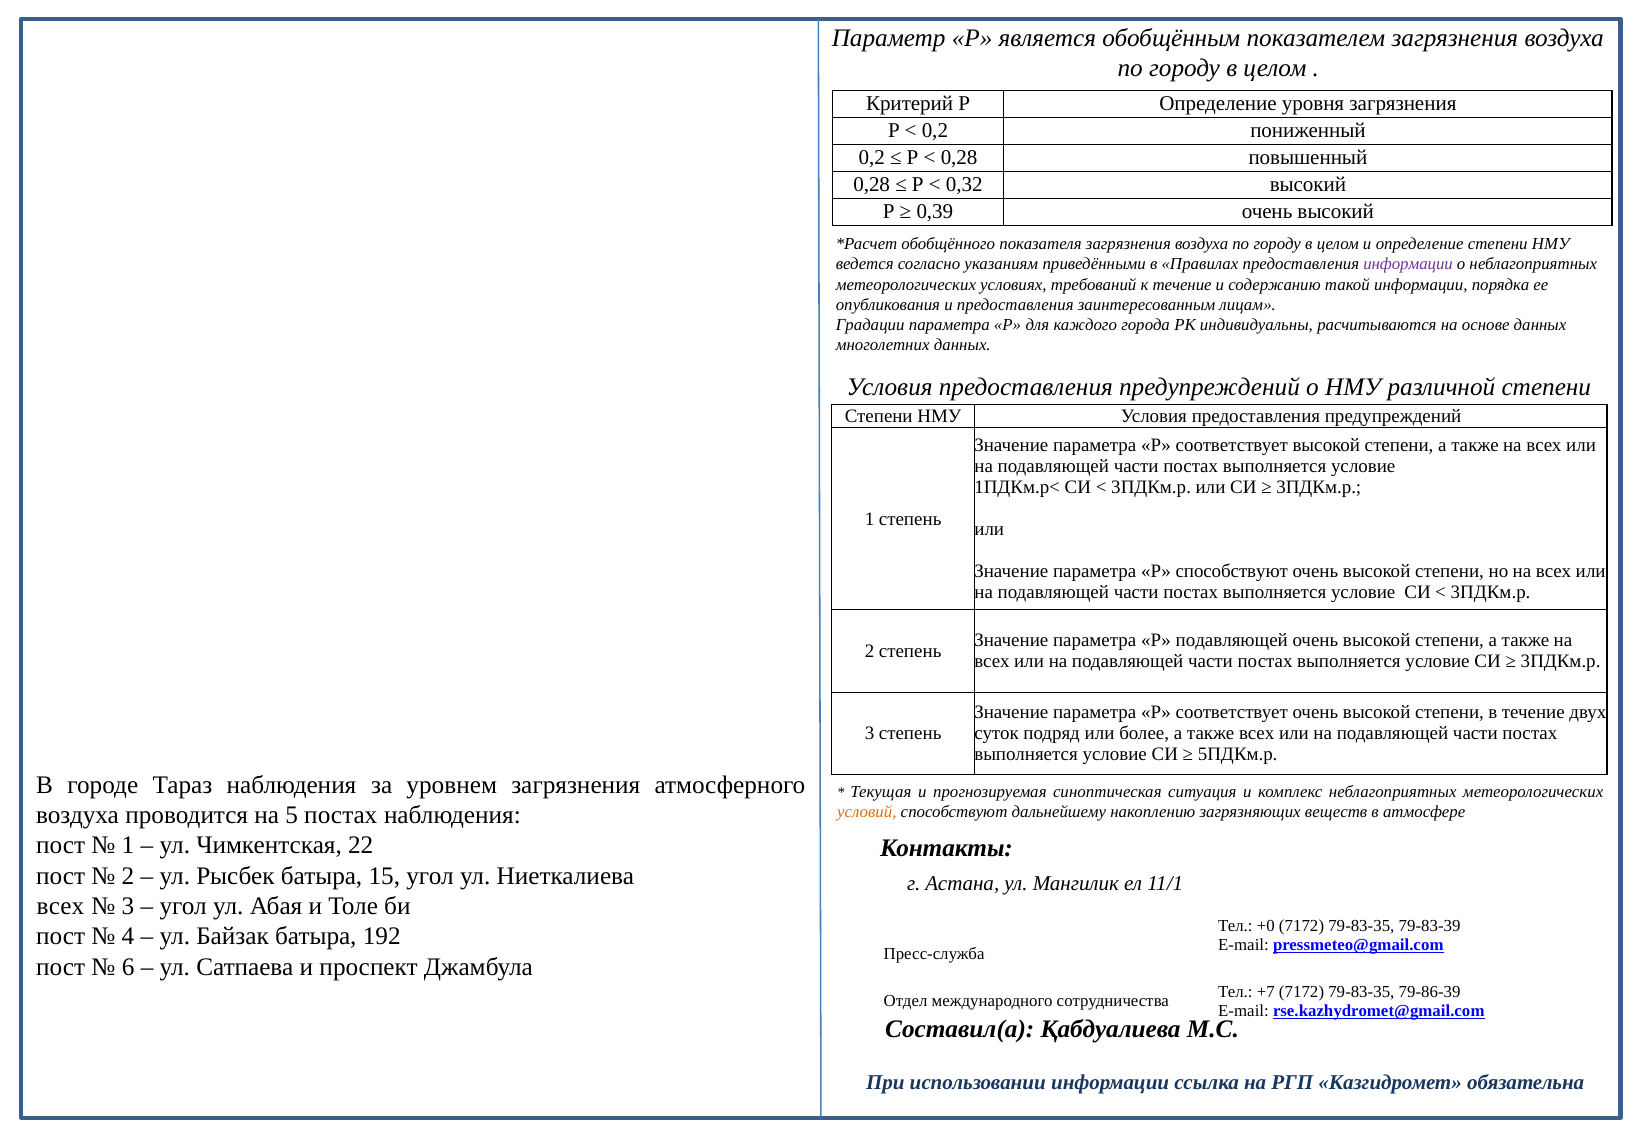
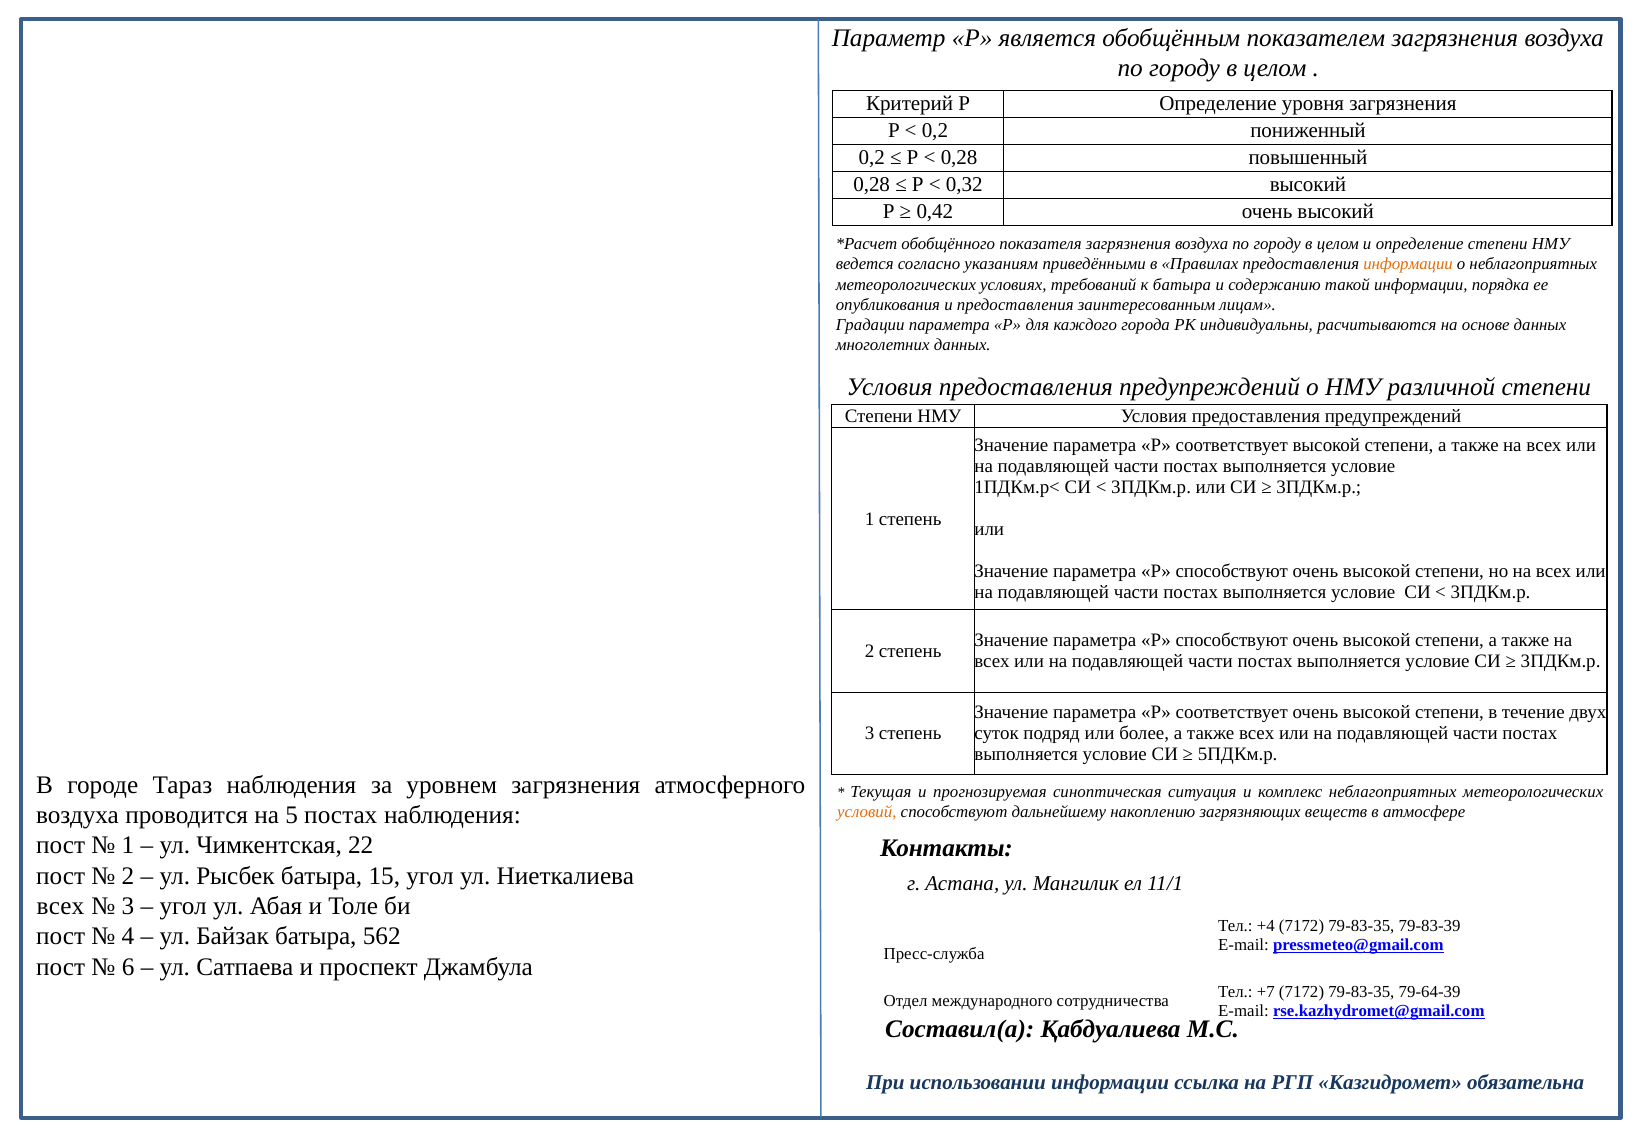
0,39: 0,39 -> 0,42
информации at (1408, 264) colour: purple -> orange
к течение: течение -> батыра
подавляющей at (1232, 640): подавляющей -> способствуют
+0: +0 -> +4
192: 192 -> 562
79-86-39: 79-86-39 -> 79-64-39
